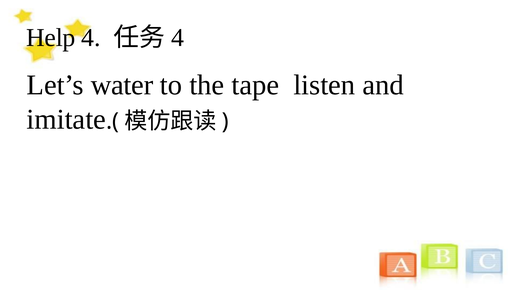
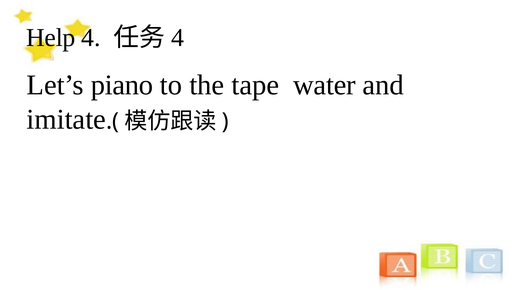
water: water -> piano
listen: listen -> water
